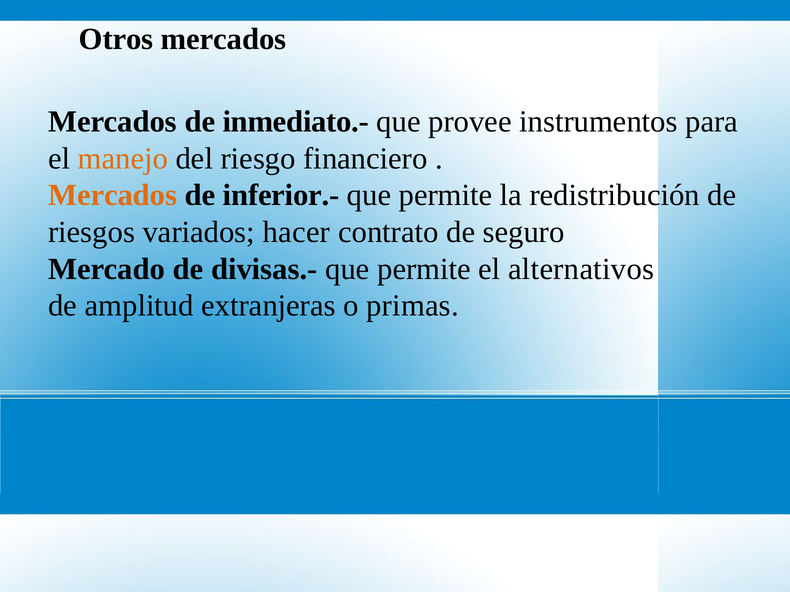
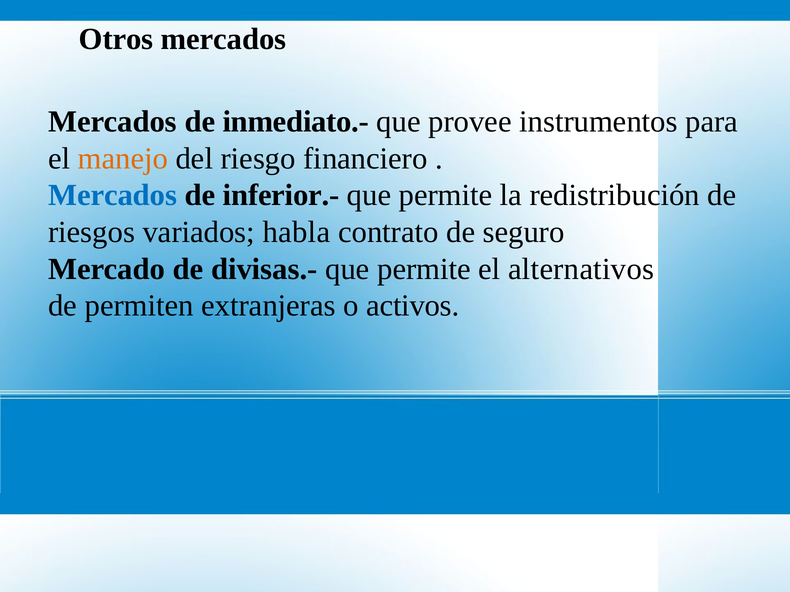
Mercados at (113, 195) colour: orange -> blue
hacer: hacer -> habla
amplitud: amplitud -> permiten
primas: primas -> activos
